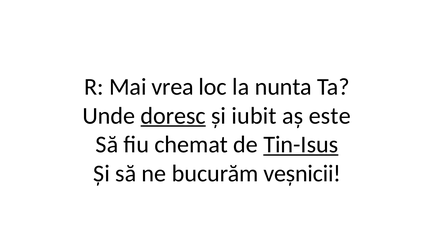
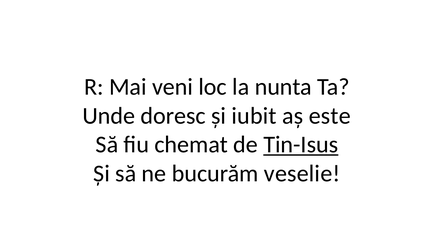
vrea: vrea -> veni
doresc underline: present -> none
veșnicii: veșnicii -> veselie
